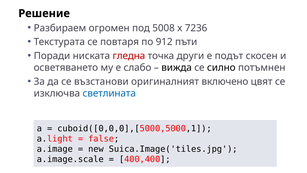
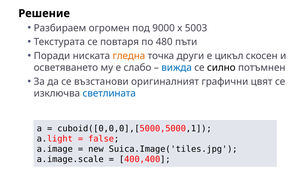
5008: 5008 -> 9000
7236: 7236 -> 5003
912: 912 -> 480
гледна colour: red -> orange
подът: подът -> цикъл
вижда colour: black -> blue
включено: включено -> графични
